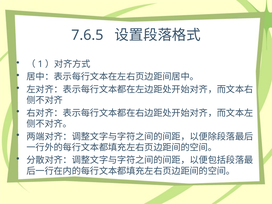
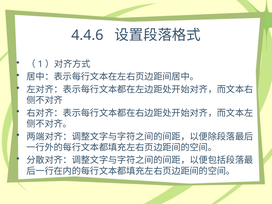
7.6.5: 7.6.5 -> 4.4.6
